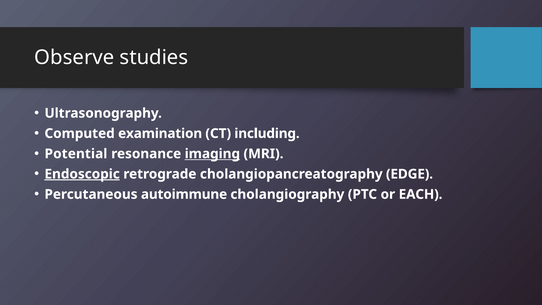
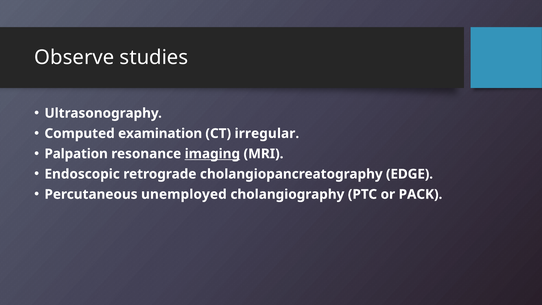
including: including -> irregular
Potential: Potential -> Palpation
Endoscopic underline: present -> none
autoimmune: autoimmune -> unemployed
EACH: EACH -> PACK
